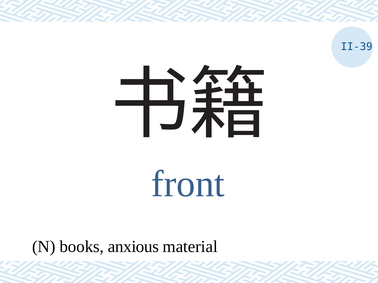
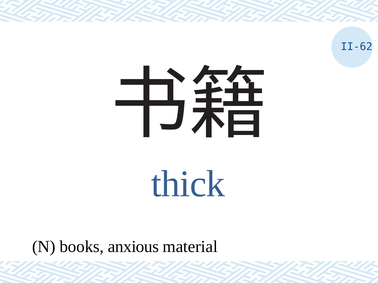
II-39: II-39 -> II-62
front: front -> thick
